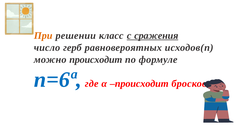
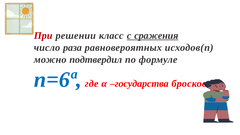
При colour: orange -> red
герб: герб -> раза
можно происходит: происходит -> подтвердил
α происходит: происходит -> государства
